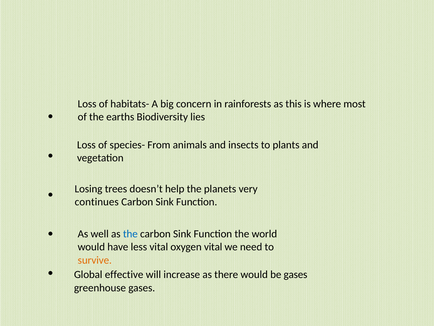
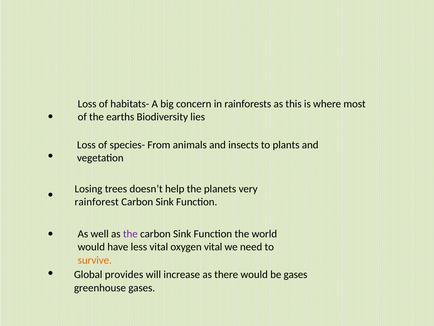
continues: continues -> rainforest
the at (130, 234) colour: blue -> purple
effective: effective -> provides
